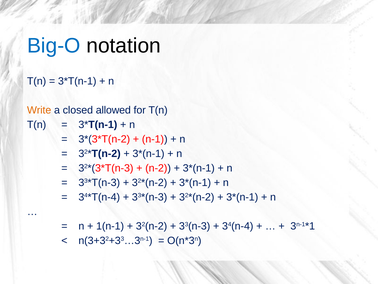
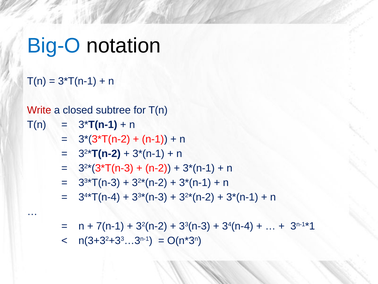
Write colour: orange -> red
allowed: allowed -> subtree
1(n-1: 1(n-1 -> 7(n-1
